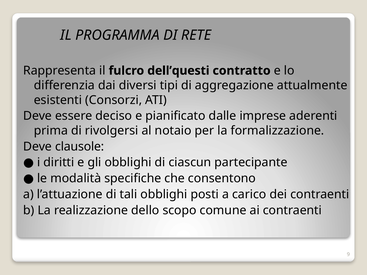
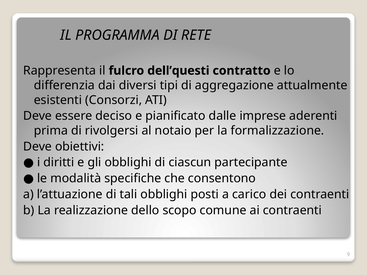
clausole: clausole -> obiettivi
